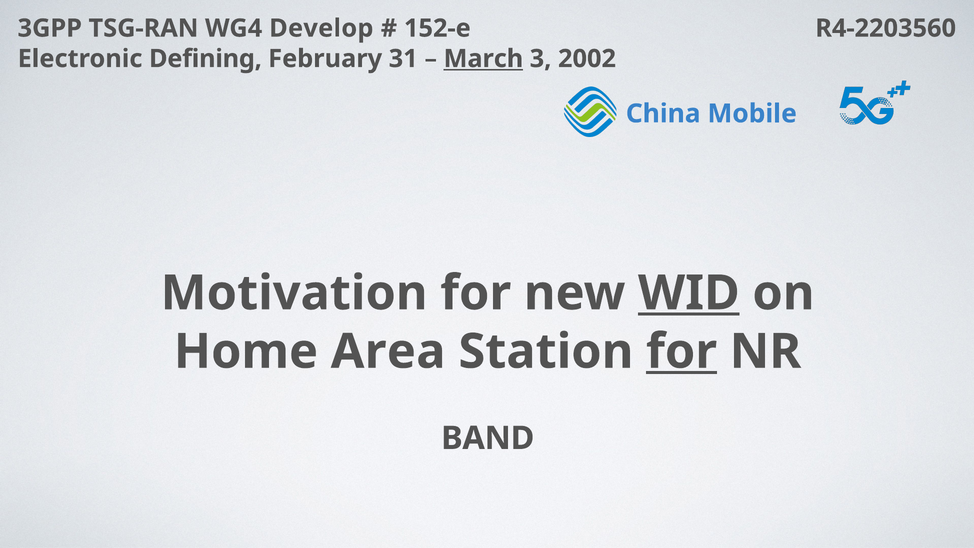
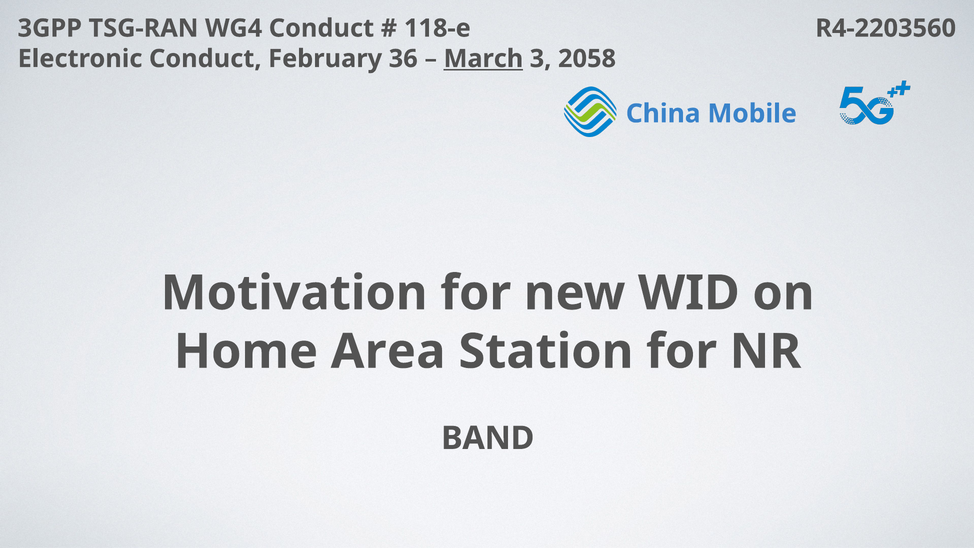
WG4 Develop: Develop -> Conduct
152-e: 152-e -> 118-e
Electronic Defining: Defining -> Conduct
31: 31 -> 36
2002: 2002 -> 2058
WID underline: present -> none
for at (682, 352) underline: present -> none
